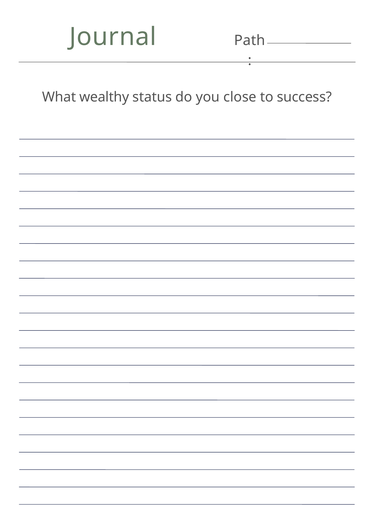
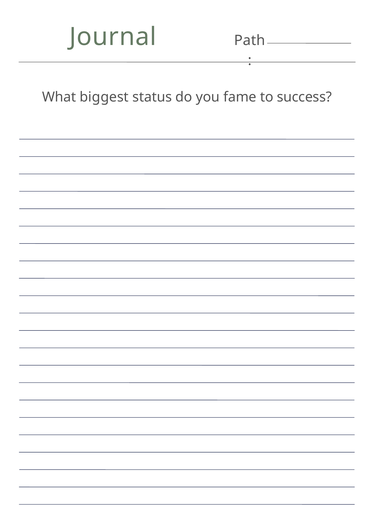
wealthy: wealthy -> biggest
close: close -> fame
